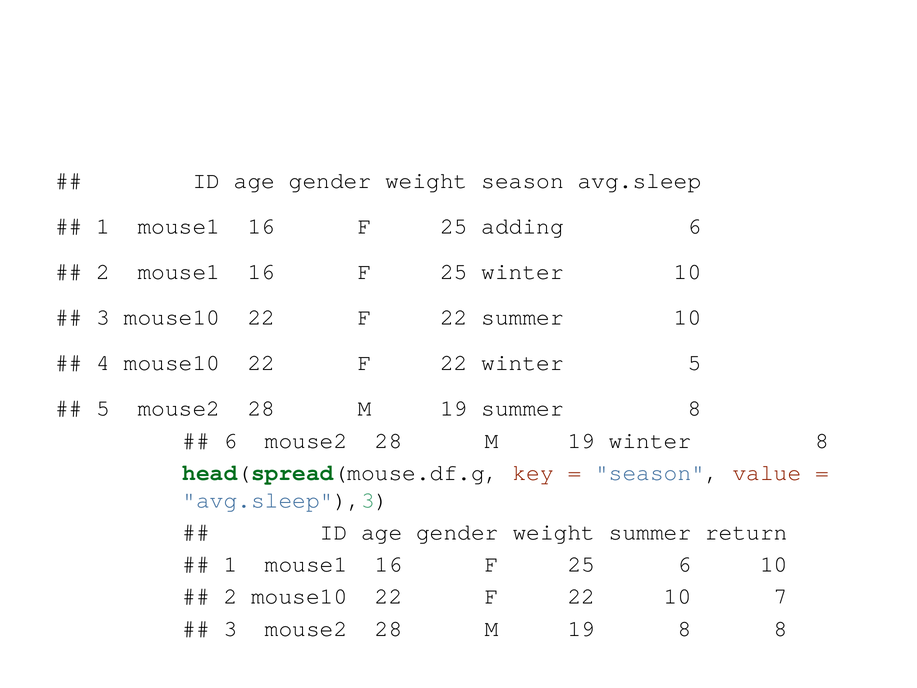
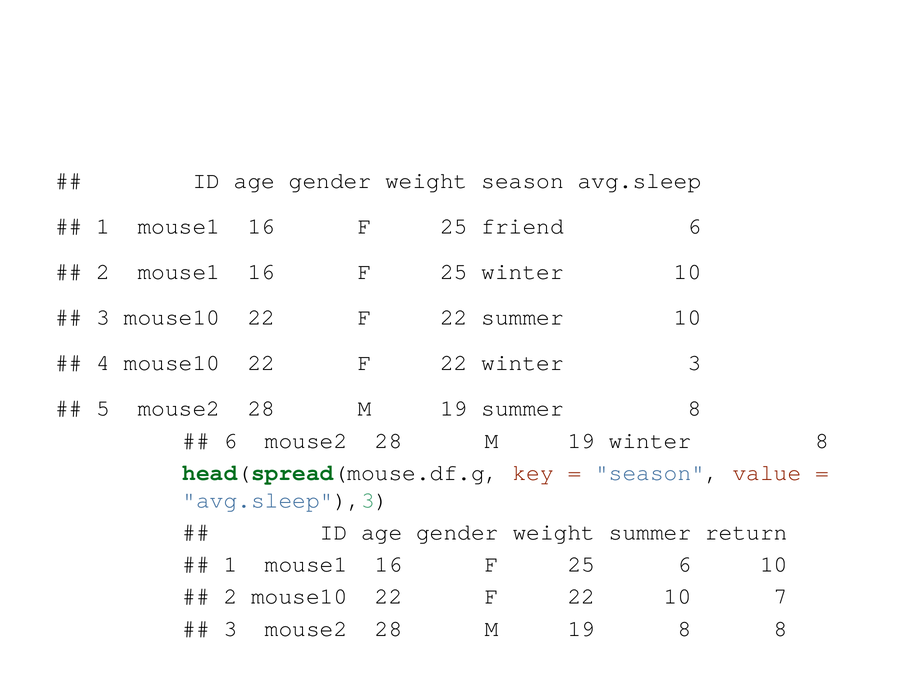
adding: adding -> friend
winter 5: 5 -> 3
